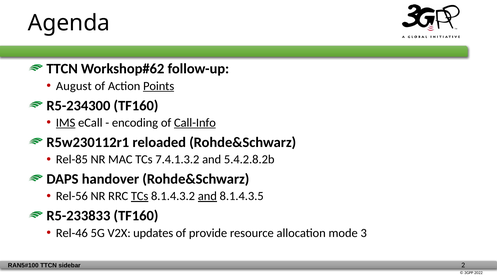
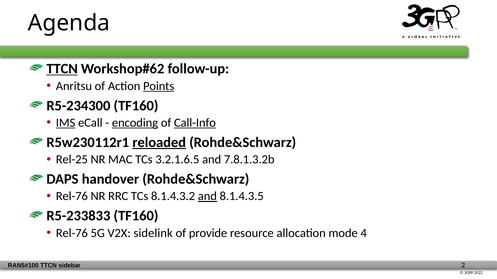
TTCN at (62, 69) underline: none -> present
August: August -> Anritsu
encoding underline: none -> present
reloaded underline: none -> present
Rel-85: Rel-85 -> Rel-25
7.4.1.3.2: 7.4.1.3.2 -> 3.2.1.6.5
5.4.2.8.2b: 5.4.2.8.2b -> 7.8.1.3.2b
Rel-56 at (72, 197): Rel-56 -> Rel-76
TCs at (140, 197) underline: present -> none
Rel-46 at (72, 233): Rel-46 -> Rel-76
updates: updates -> sidelink
3: 3 -> 4
